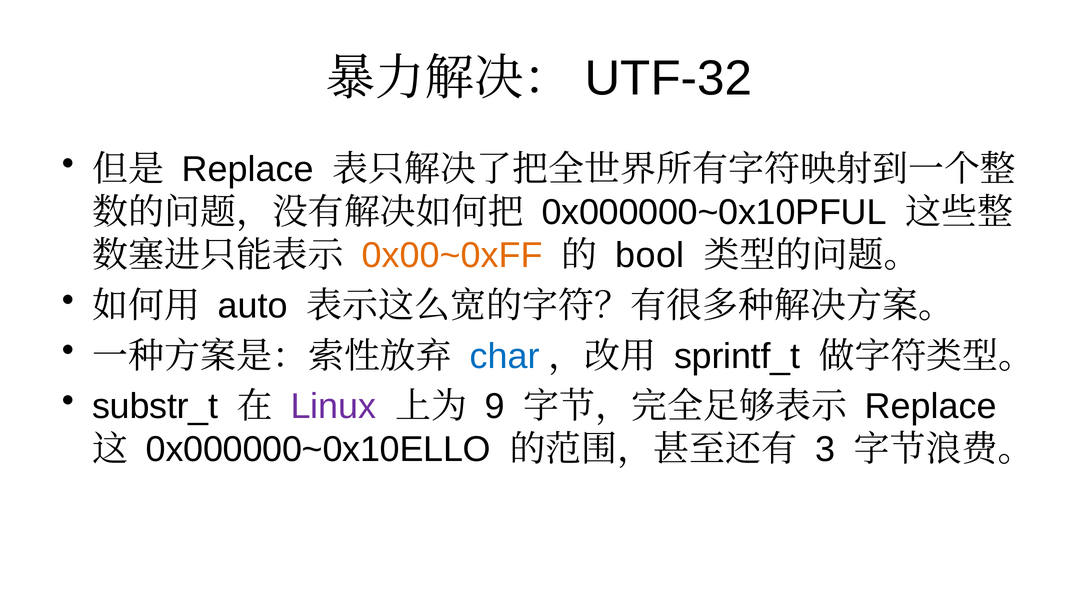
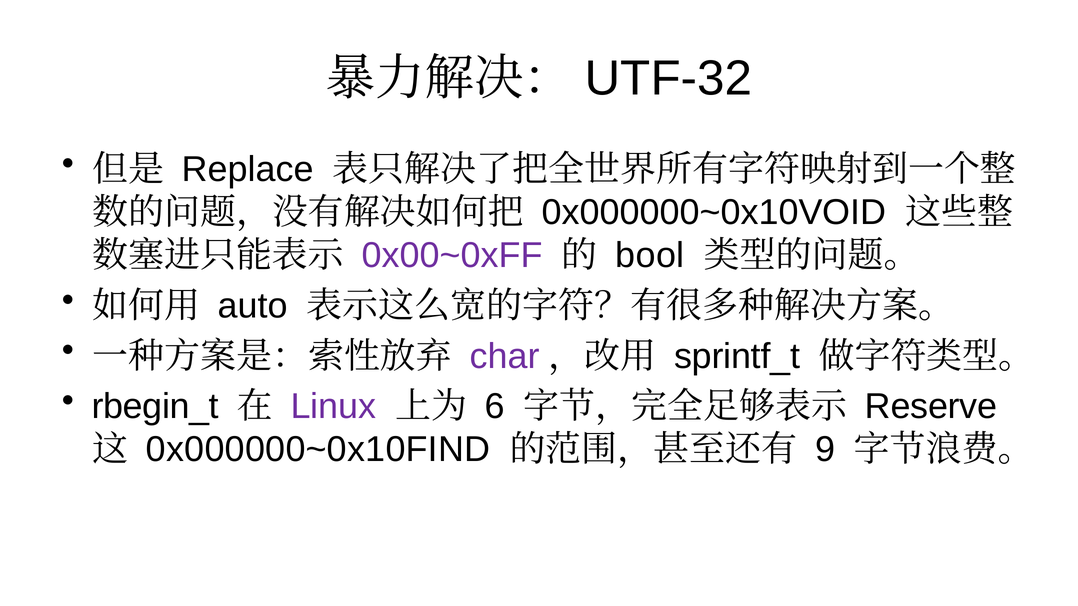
0x000000~0x10PFUL: 0x000000~0x10PFUL -> 0x000000~0x10VOID
0x00~0xFF colour: orange -> purple
char colour: blue -> purple
substr_t: substr_t -> rbegin_t
9: 9 -> 6
Replace at (931, 407): Replace -> Reserve
0x000000~0x10ELLO: 0x000000~0x10ELLO -> 0x000000~0x10FIND
3: 3 -> 9
